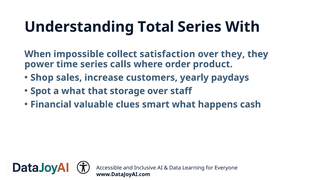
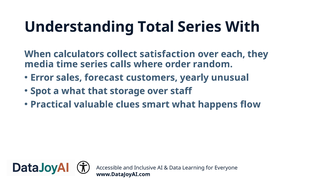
impossible: impossible -> calculators
over they: they -> each
power: power -> media
product: product -> random
Shop: Shop -> Error
increase: increase -> forecast
paydays: paydays -> unusual
Financial: Financial -> Practical
cash: cash -> flow
